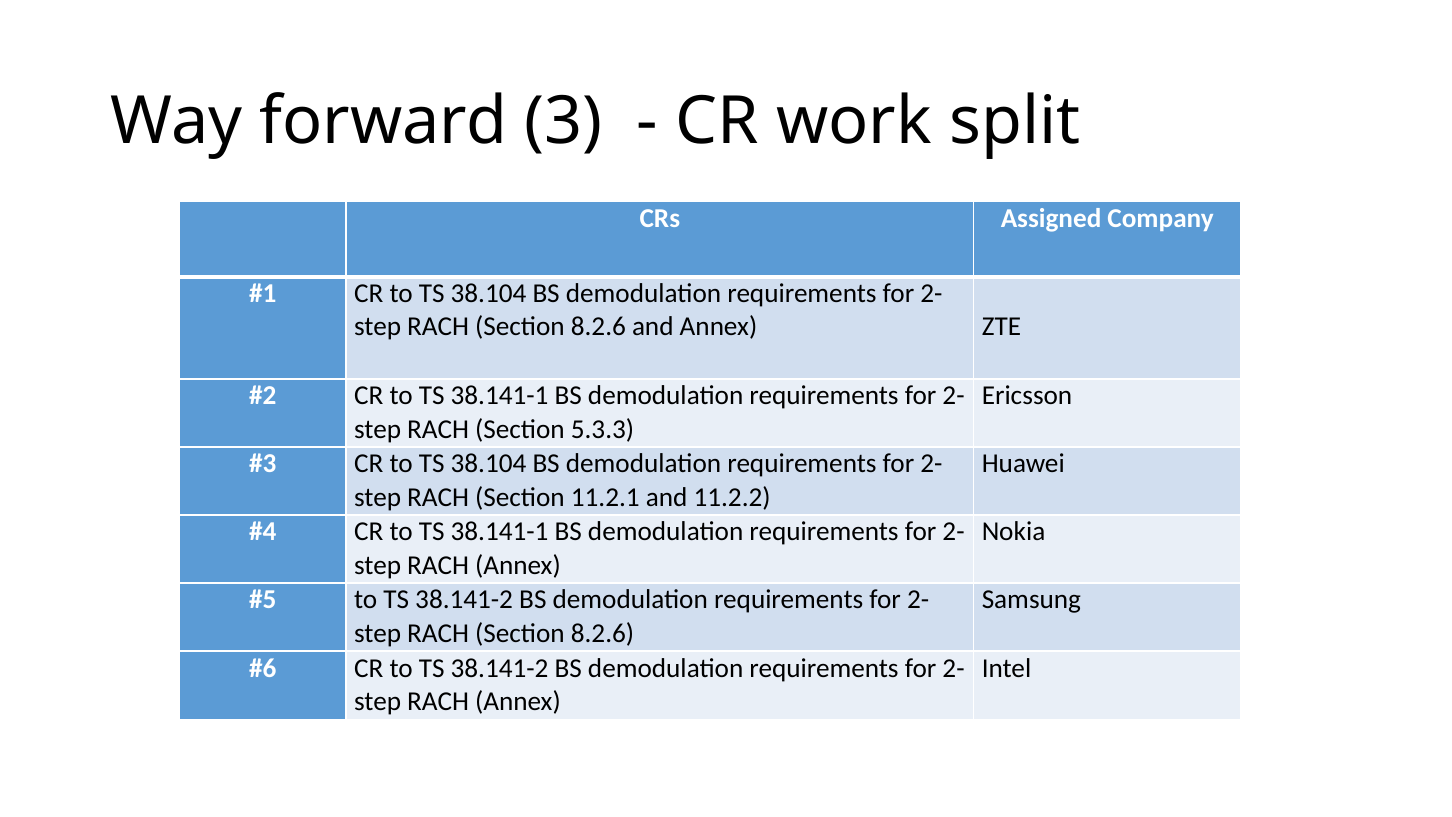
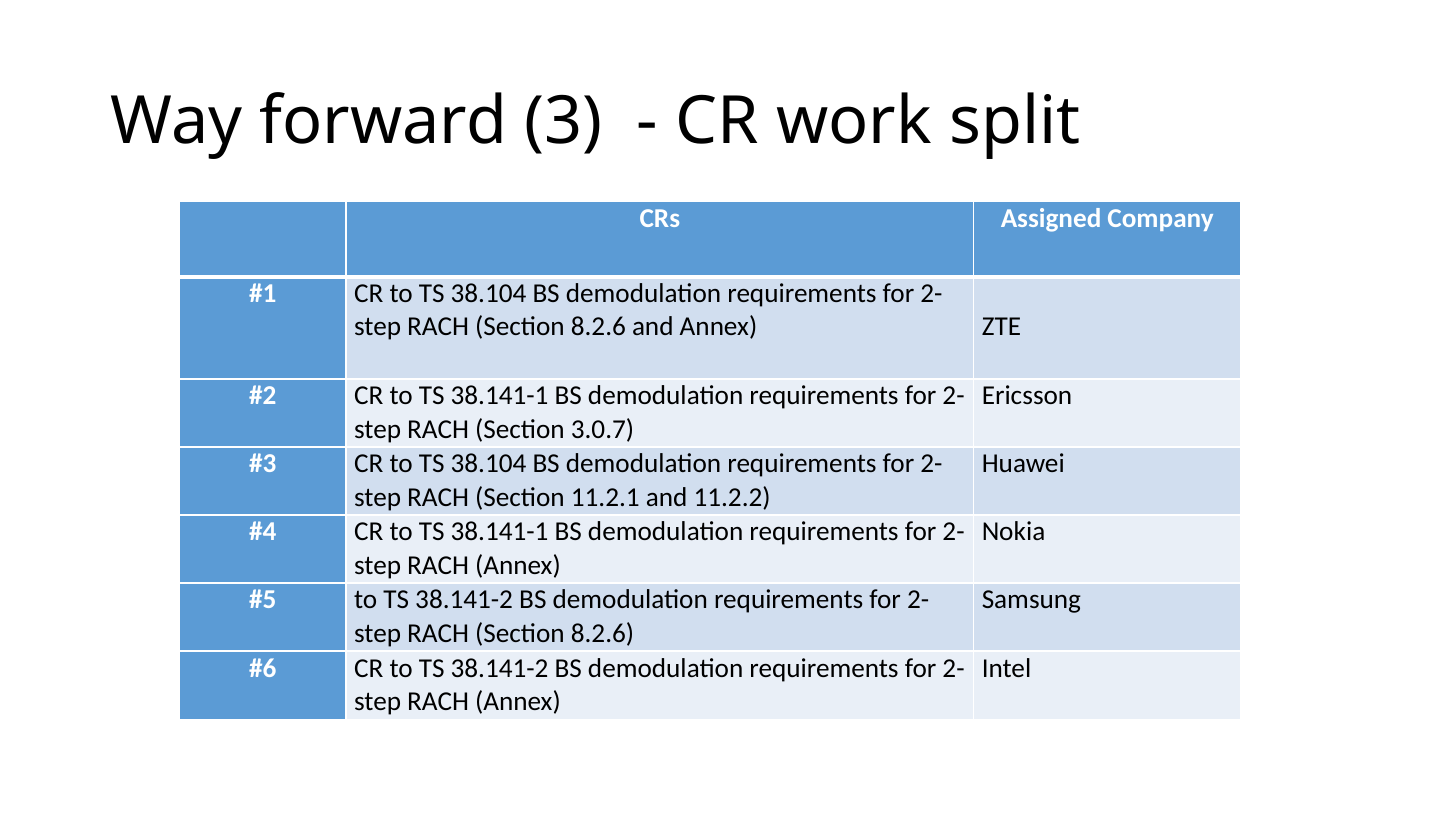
5.3.3: 5.3.3 -> 3.0.7
